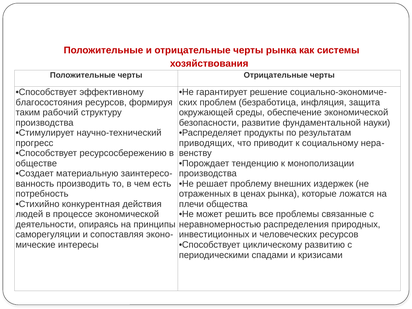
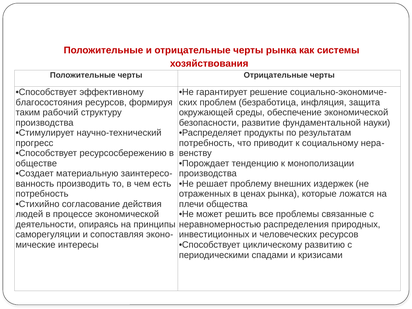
приводящих at (207, 143): приводящих -> потребность
конкурентная: конкурентная -> согласование
